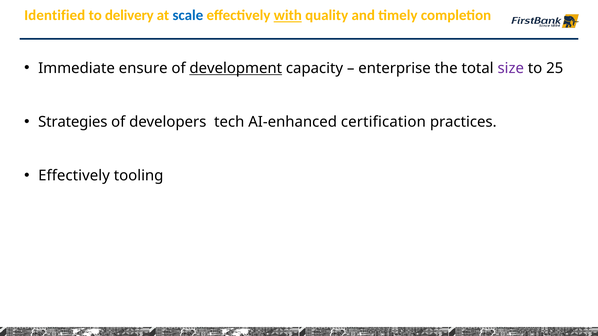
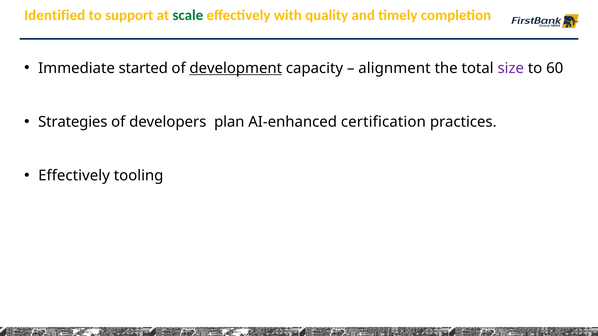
delivery: delivery -> support
scale colour: blue -> green
with underline: present -> none
ensure: ensure -> started
enterprise: enterprise -> alignment
25: 25 -> 60
tech: tech -> plan
